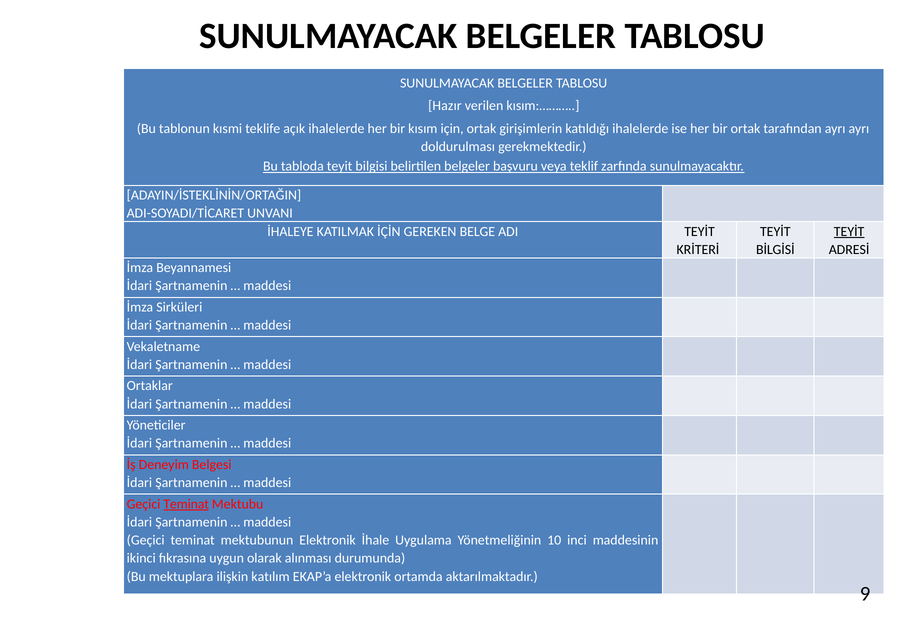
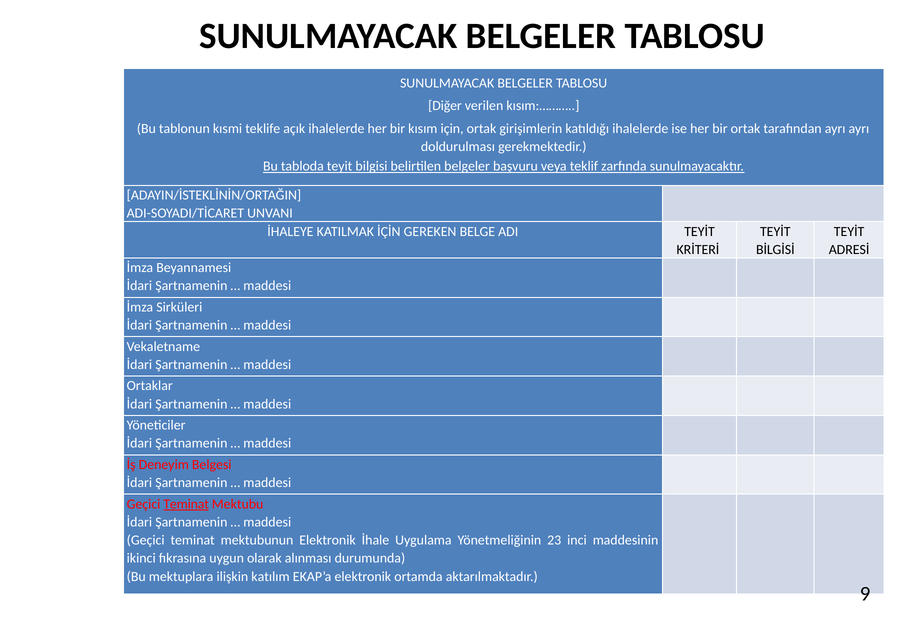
Hazır: Hazır -> Diğer
TEYİT at (849, 231) underline: present -> none
10: 10 -> 23
